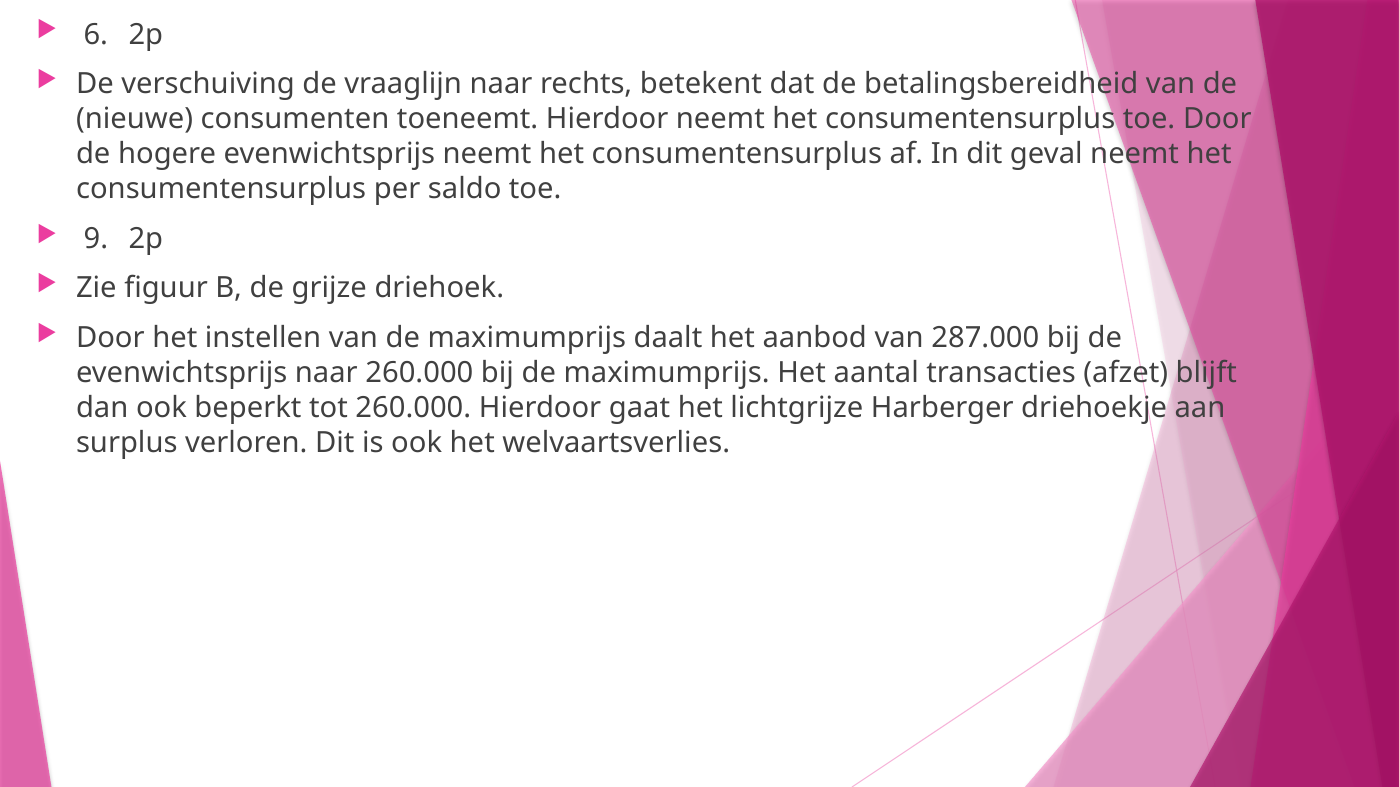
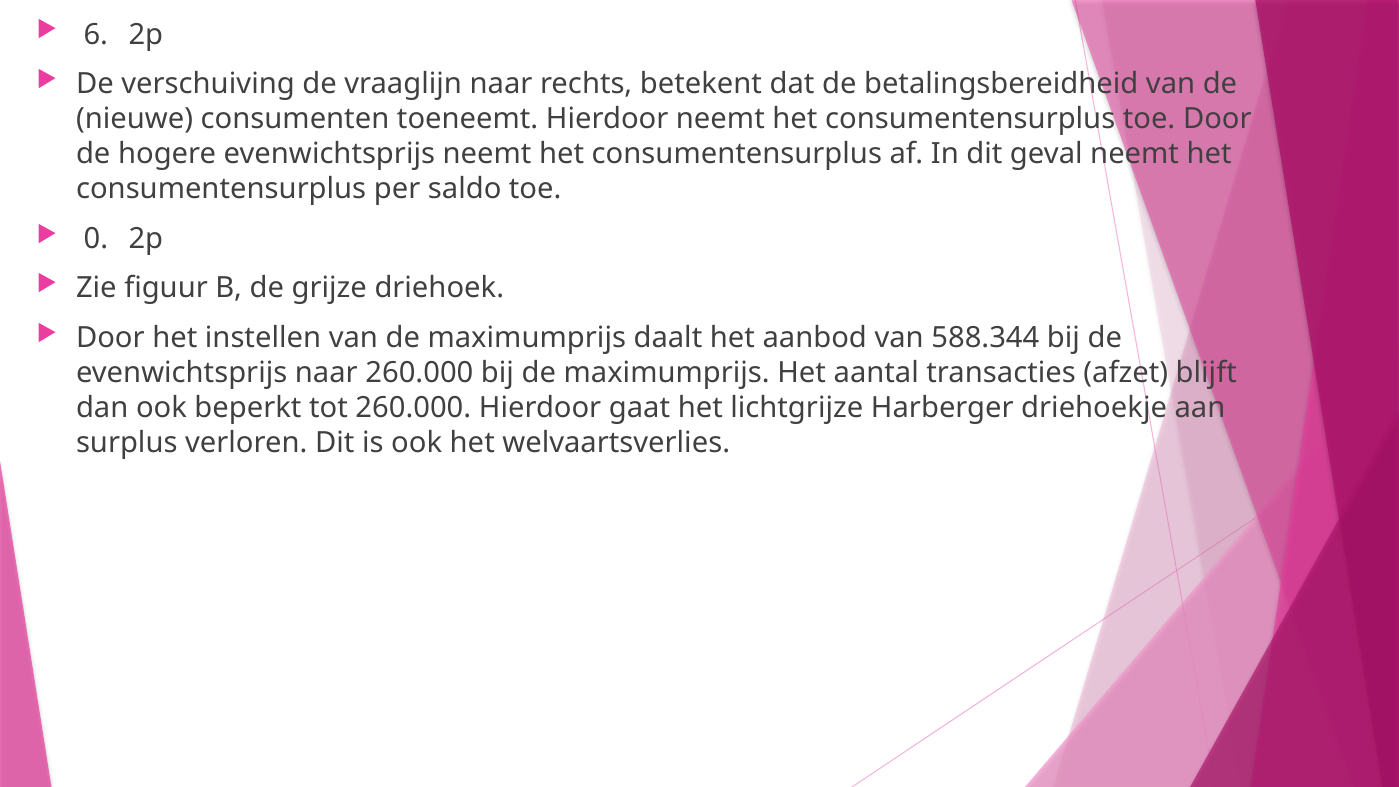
9: 9 -> 0
287.000: 287.000 -> 588.344
